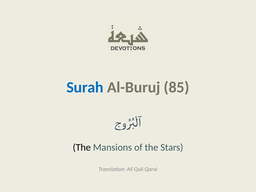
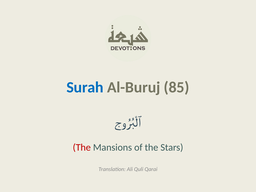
The at (82, 147) colour: black -> red
